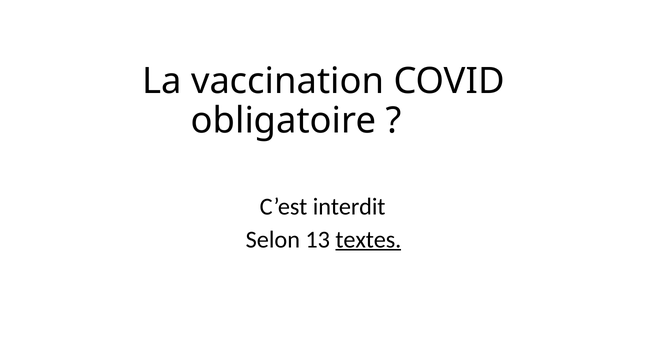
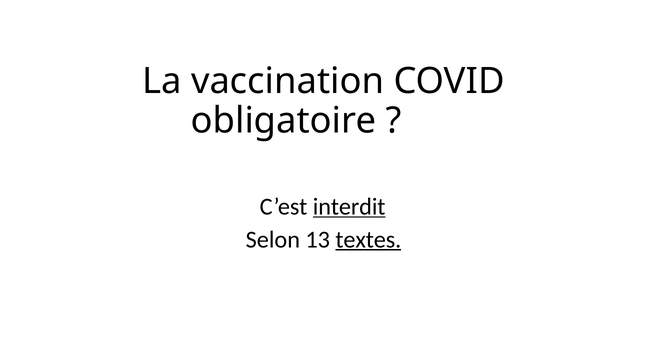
interdit underline: none -> present
